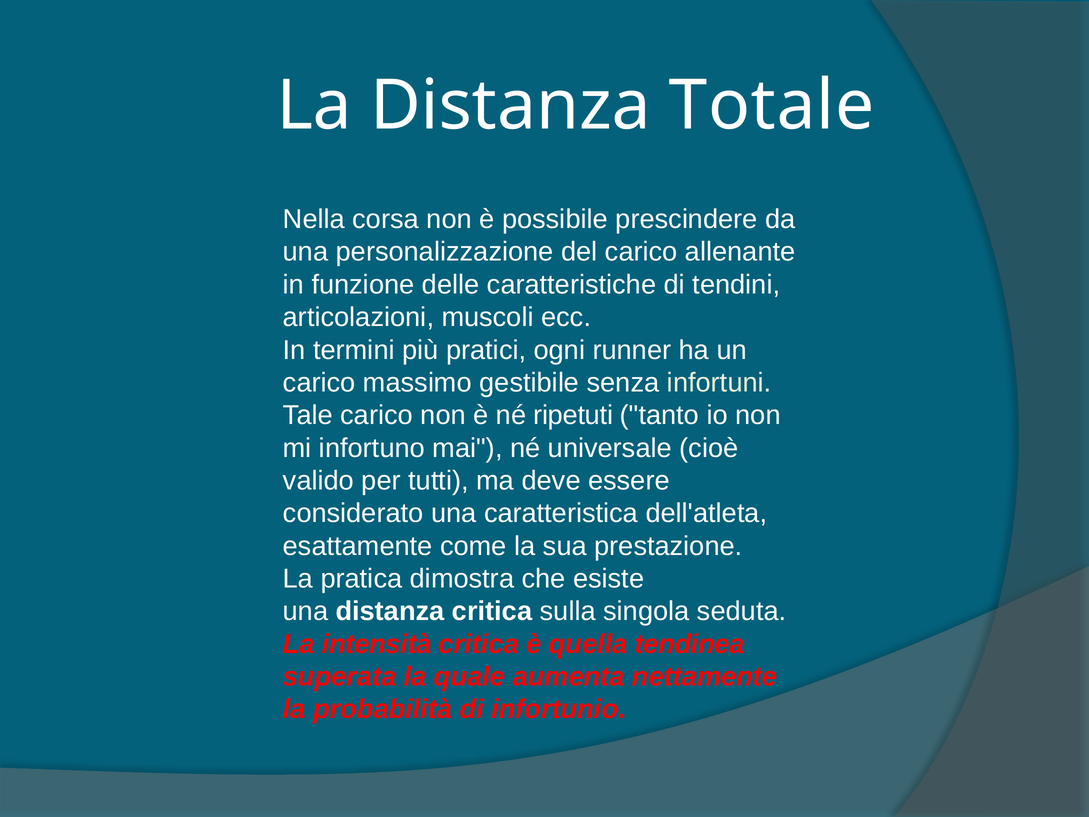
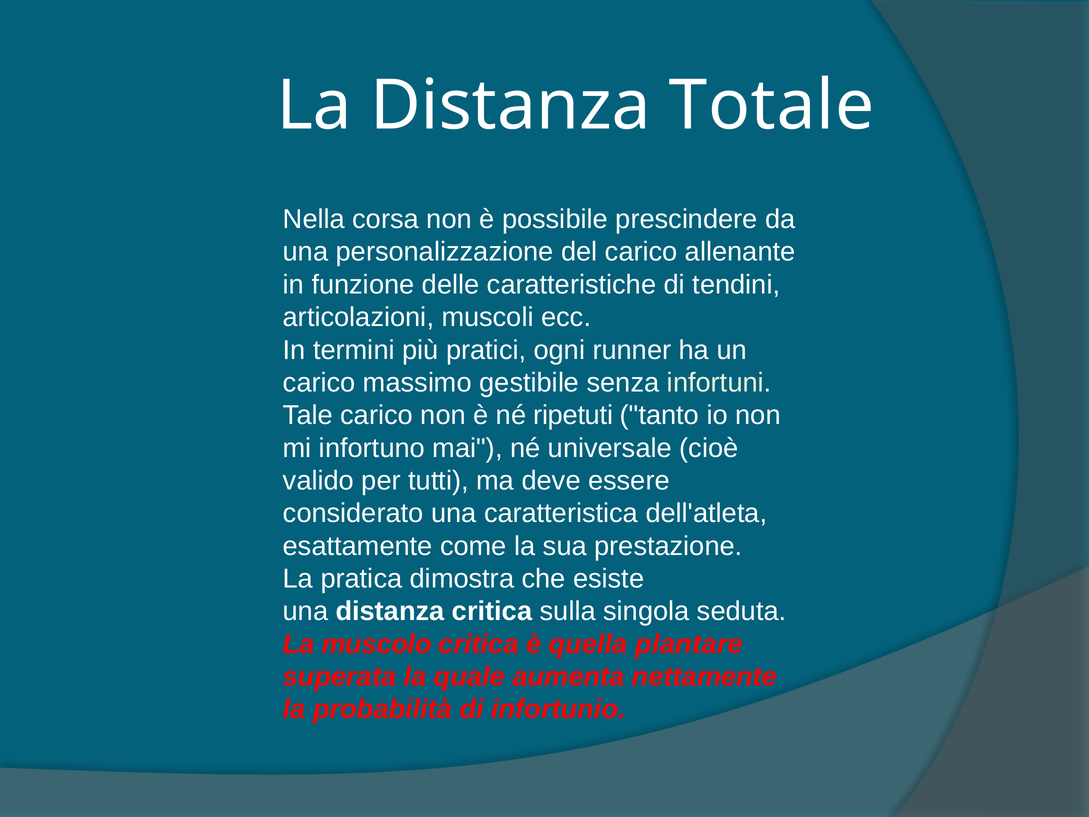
intensità: intensità -> muscolo
tendinea: tendinea -> plantare
